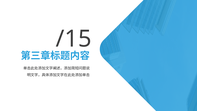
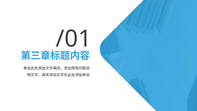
/15: /15 -> /01
